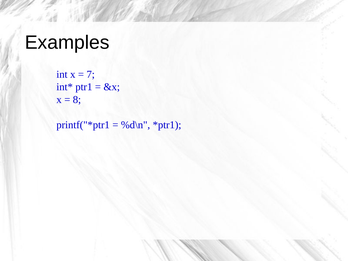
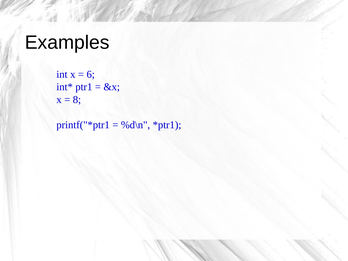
7: 7 -> 6
